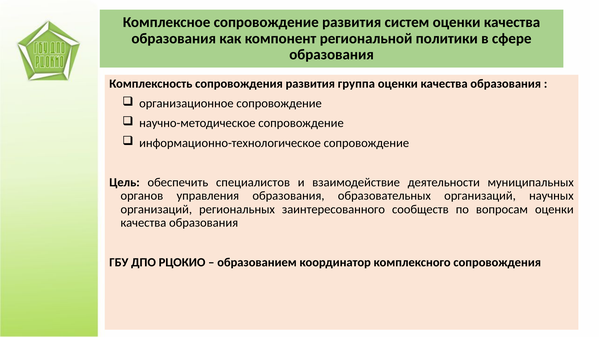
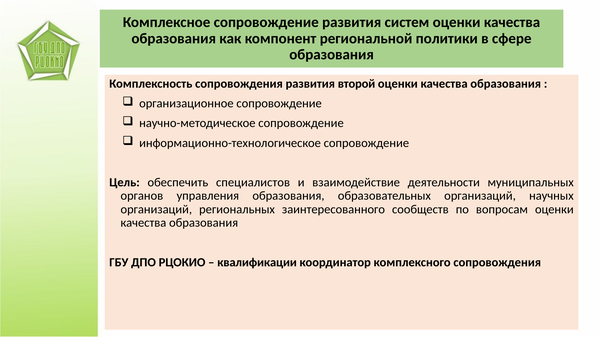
группа: группа -> второй
образованием: образованием -> квалификации
